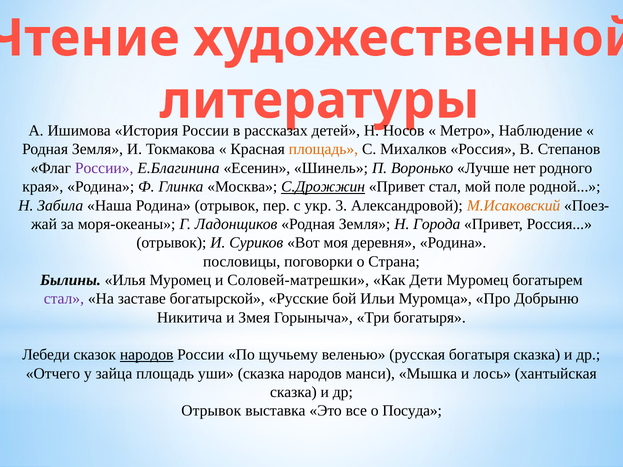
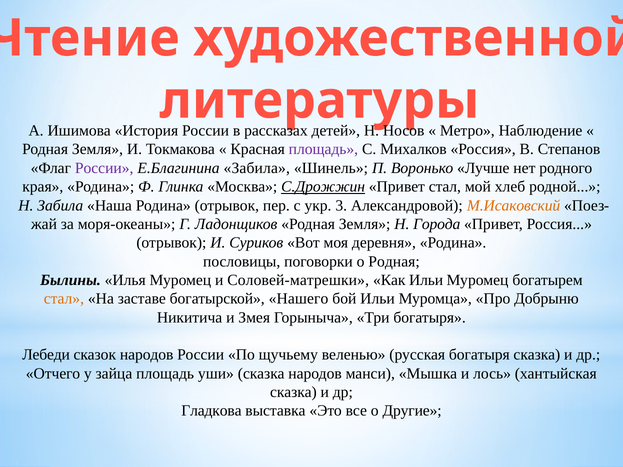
площадь at (323, 149) colour: orange -> purple
Е.Благинина Есенин: Есенин -> Забила
поле: поле -> хлеб
о Страна: Страна -> Родная
Как Дети: Дети -> Ильи
стал at (64, 299) colour: purple -> orange
Русские: Русские -> Нашего
народов at (147, 355) underline: present -> none
Отрывок at (211, 411): Отрывок -> Гладкова
Посуда: Посуда -> Другие
